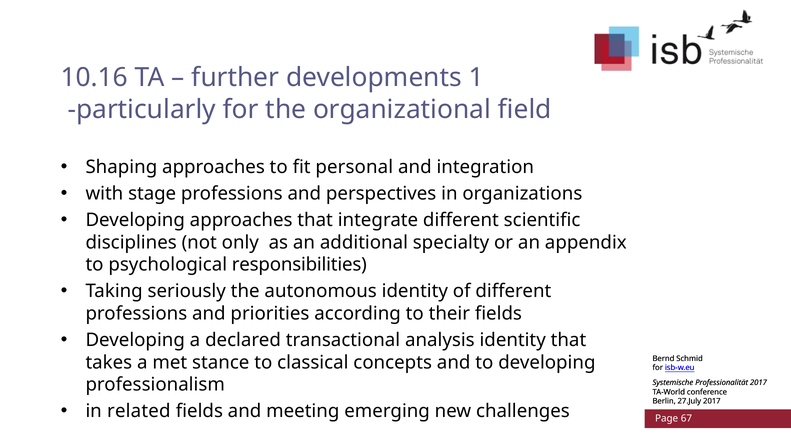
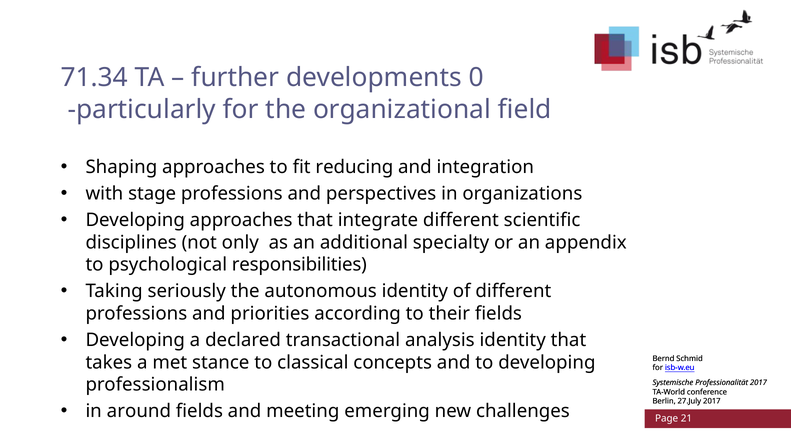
10.16: 10.16 -> 71.34
1: 1 -> 0
personal: personal -> reducing
related: related -> around
67: 67 -> 21
